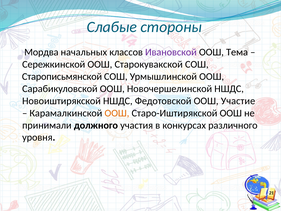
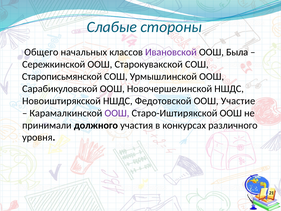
Мордва: Мордва -> Общего
Тема: Тема -> Была
ООШ at (117, 113) colour: orange -> purple
